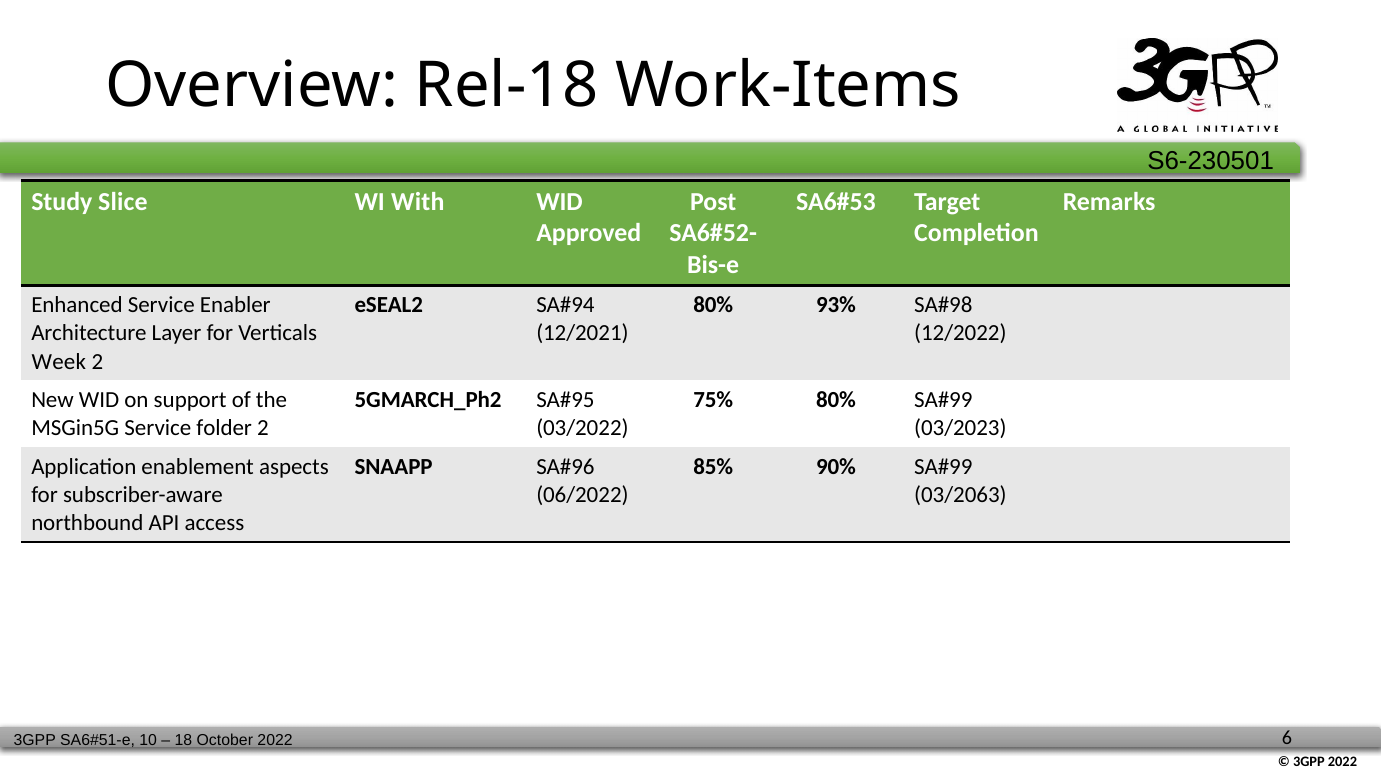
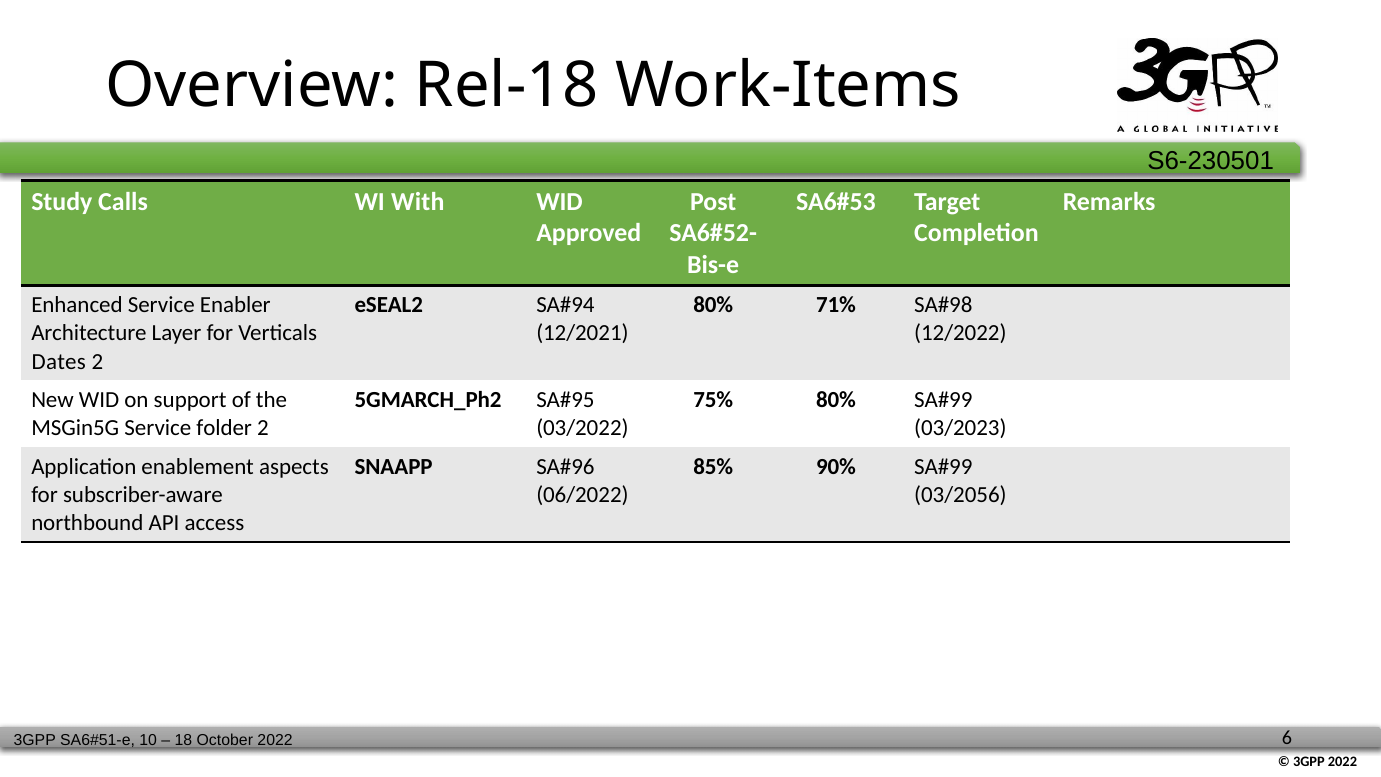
Slice: Slice -> Calls
93%: 93% -> 71%
Week: Week -> Dates
03/2063: 03/2063 -> 03/2056
